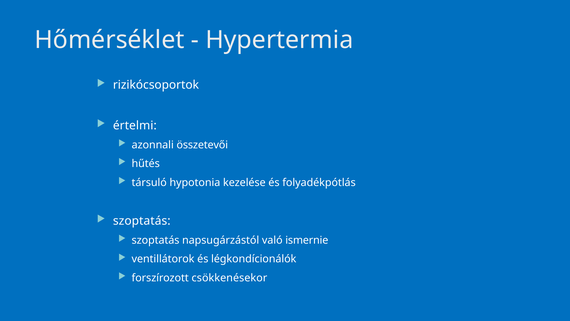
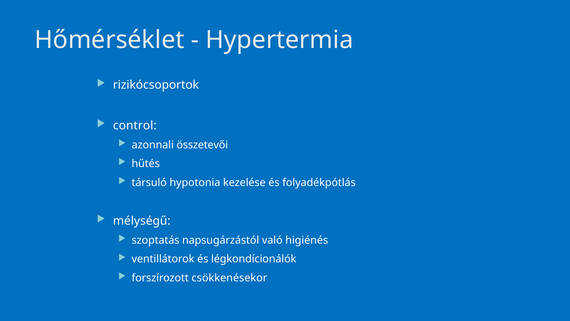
értelmi: értelmi -> control
szoptatás at (142, 221): szoptatás -> mélységű
ismernie: ismernie -> higiénés
